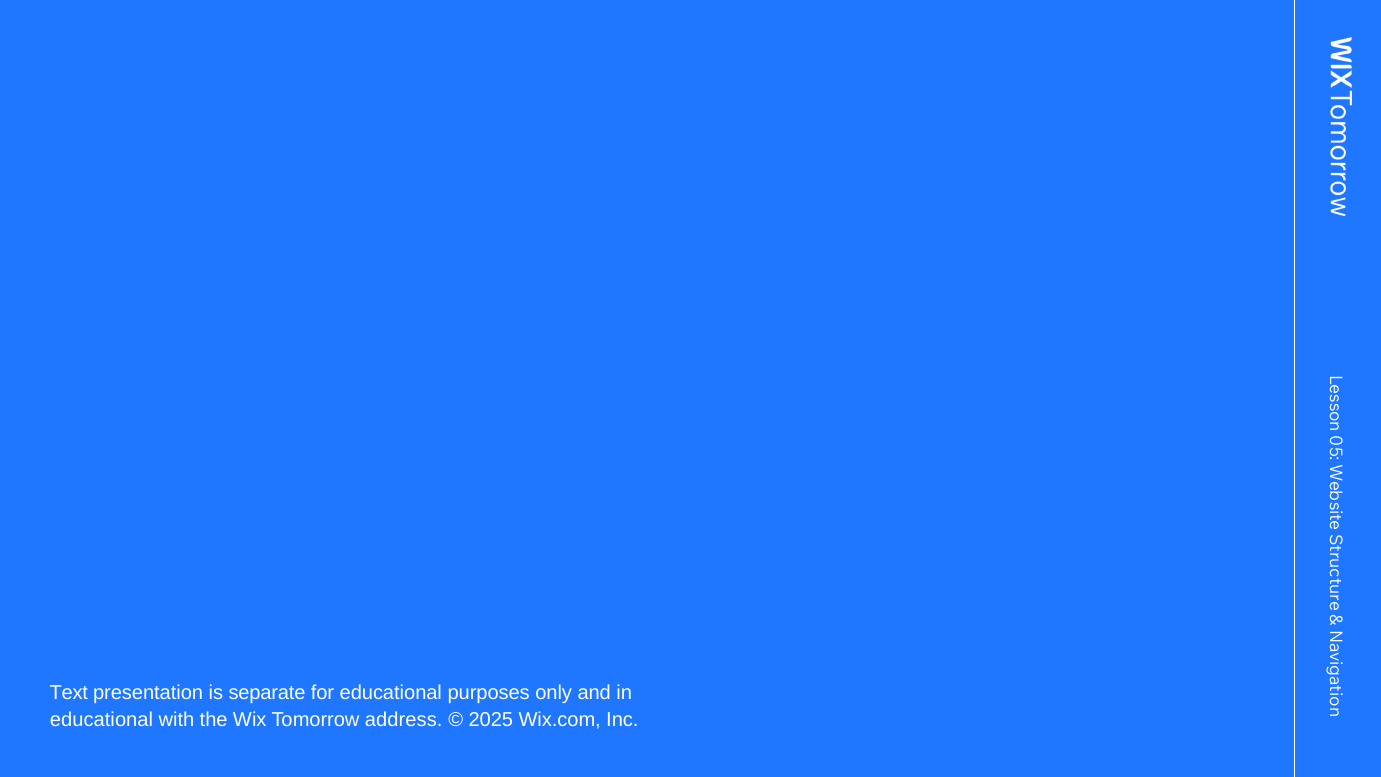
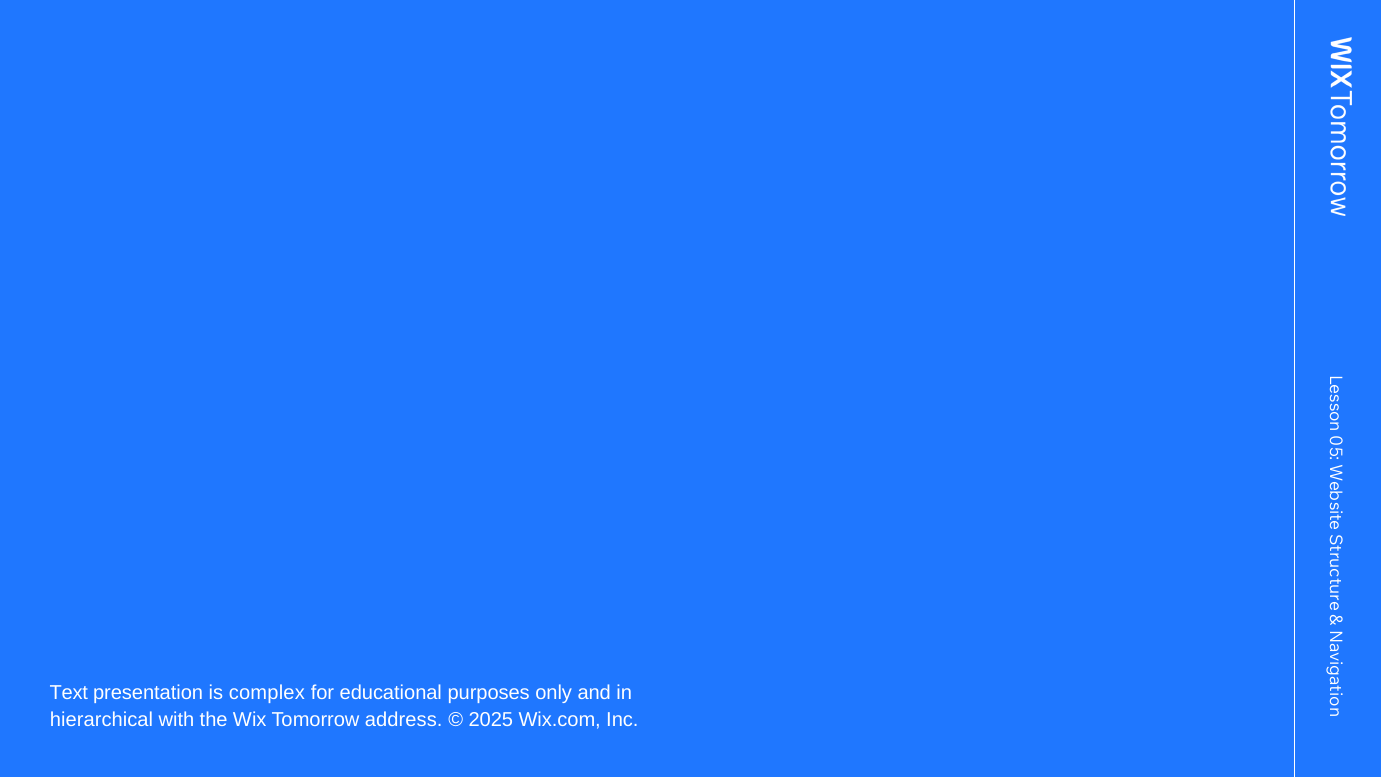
separate: separate -> complex
educational at (102, 720): educational -> hierarchical
